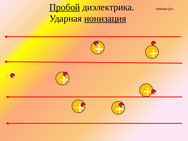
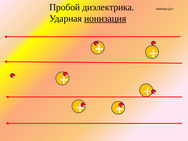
Пробой underline: present -> none
